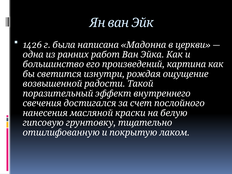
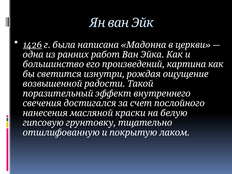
1426 underline: none -> present
